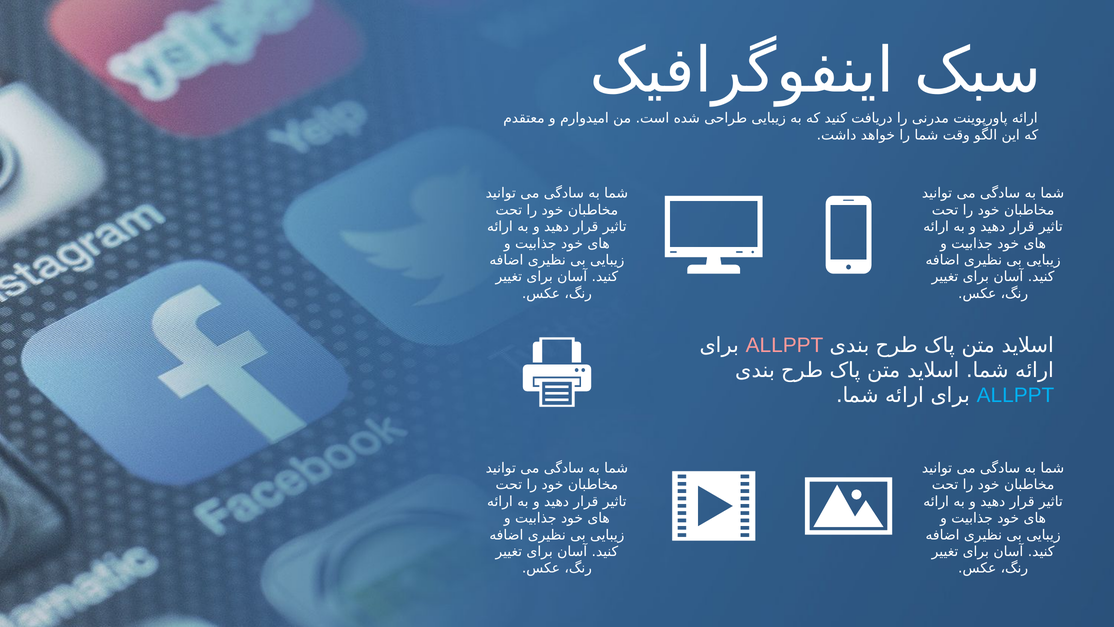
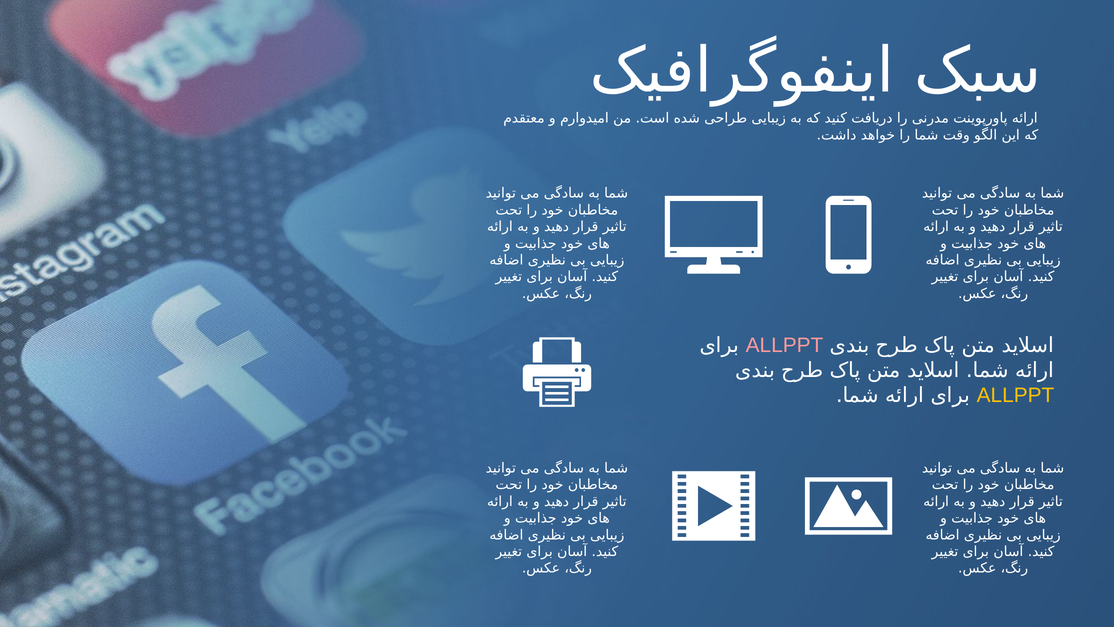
ALLPPT at (1015, 395) colour: light blue -> yellow
